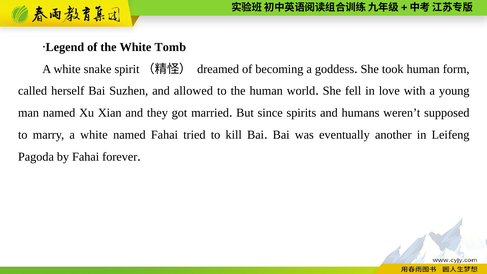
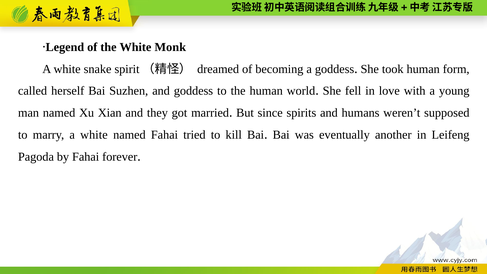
Tomb: Tomb -> Monk
and allowed: allowed -> goddess
